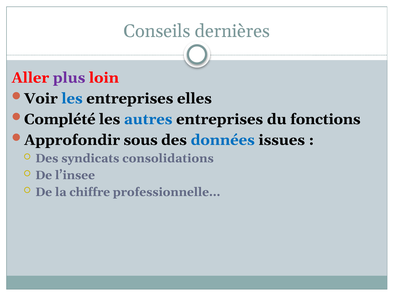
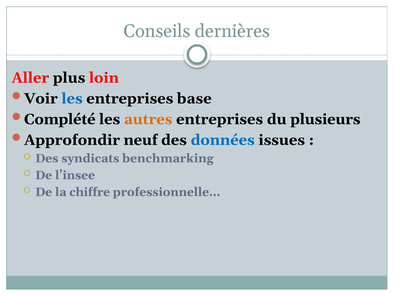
plus colour: purple -> black
elles: elles -> base
autres colour: blue -> orange
fonctions: fonctions -> plusieurs
sous: sous -> neuf
consolidations: consolidations -> benchmarking
